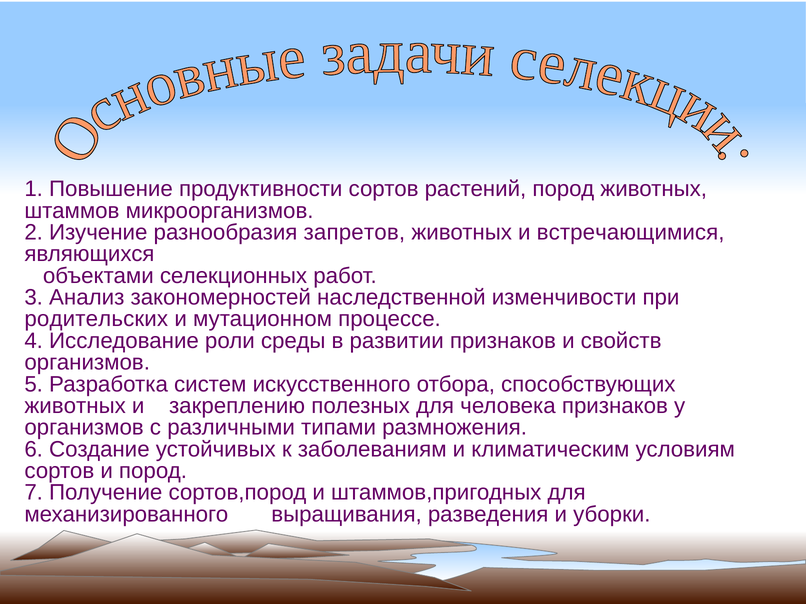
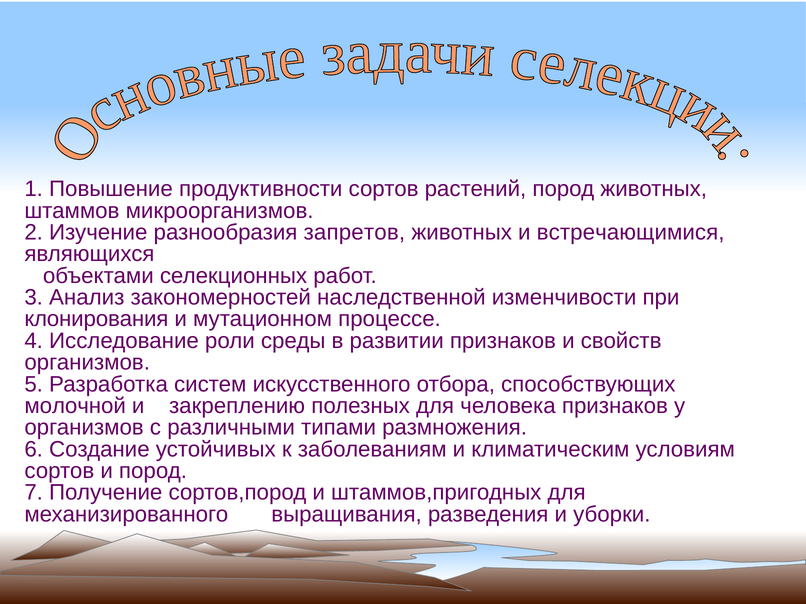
родительских: родительских -> клонирования
животных at (75, 406): животных -> молочной
